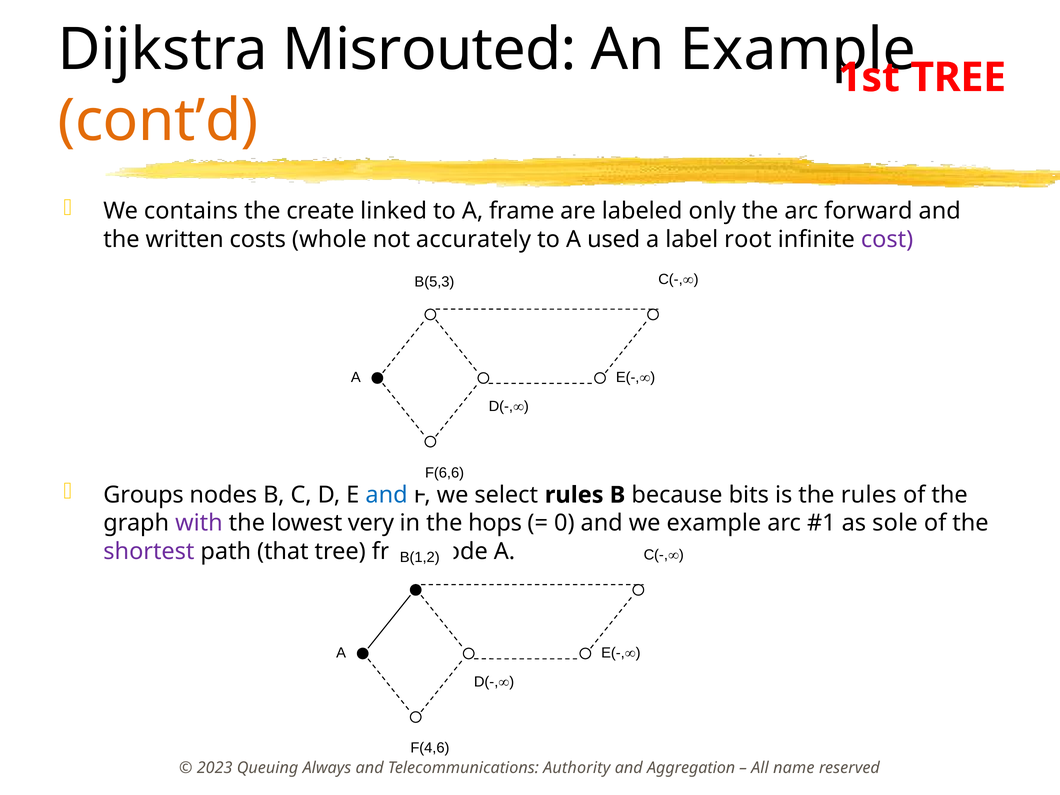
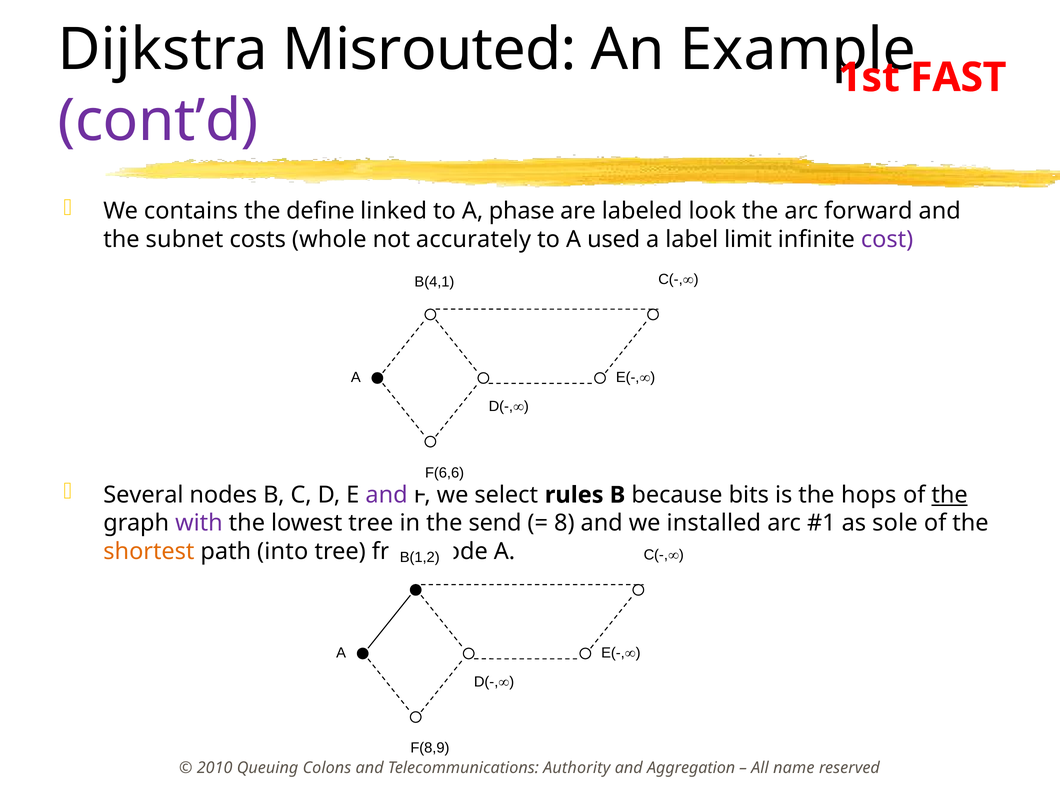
TREE at (958, 77): TREE -> FAST
cont’d colour: orange -> purple
create: create -> define
frame: frame -> phase
only: only -> look
written: written -> subnet
root: root -> limit
B(5,3: B(5,3 -> B(4,1
Groups: Groups -> Several
and at (387, 495) colour: blue -> purple
the rules: rules -> hops
the at (950, 495) underline: none -> present
lowest very: very -> tree
hops: hops -> send
0: 0 -> 8
we example: example -> installed
shortest colour: purple -> orange
that: that -> into
F(4,6: F(4,6 -> F(8,9
2023: 2023 -> 2010
Always: Always -> Colons
